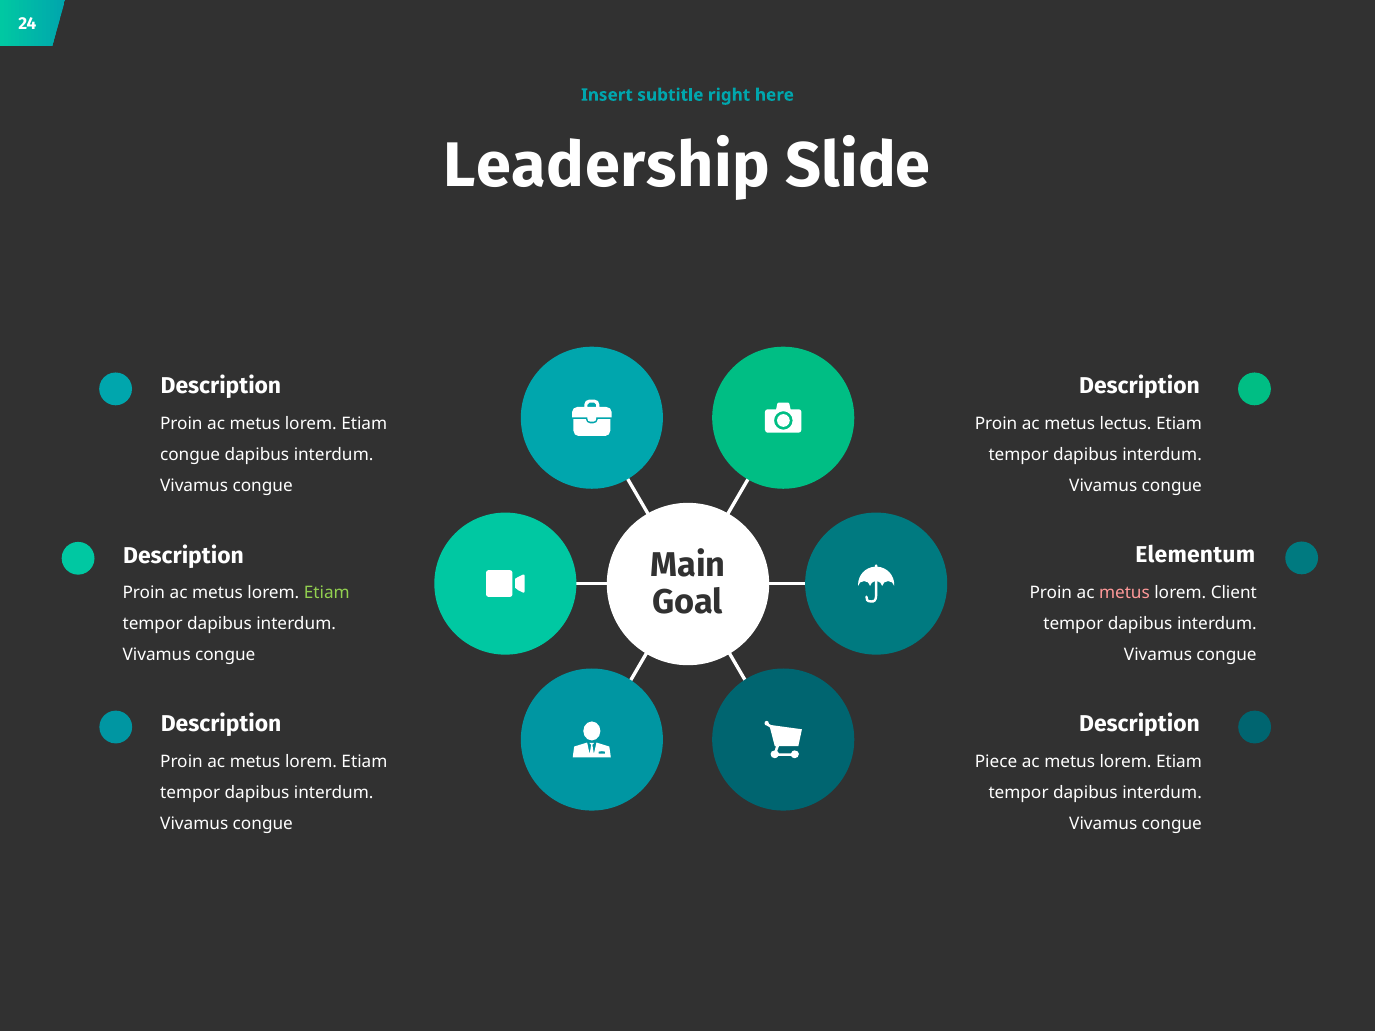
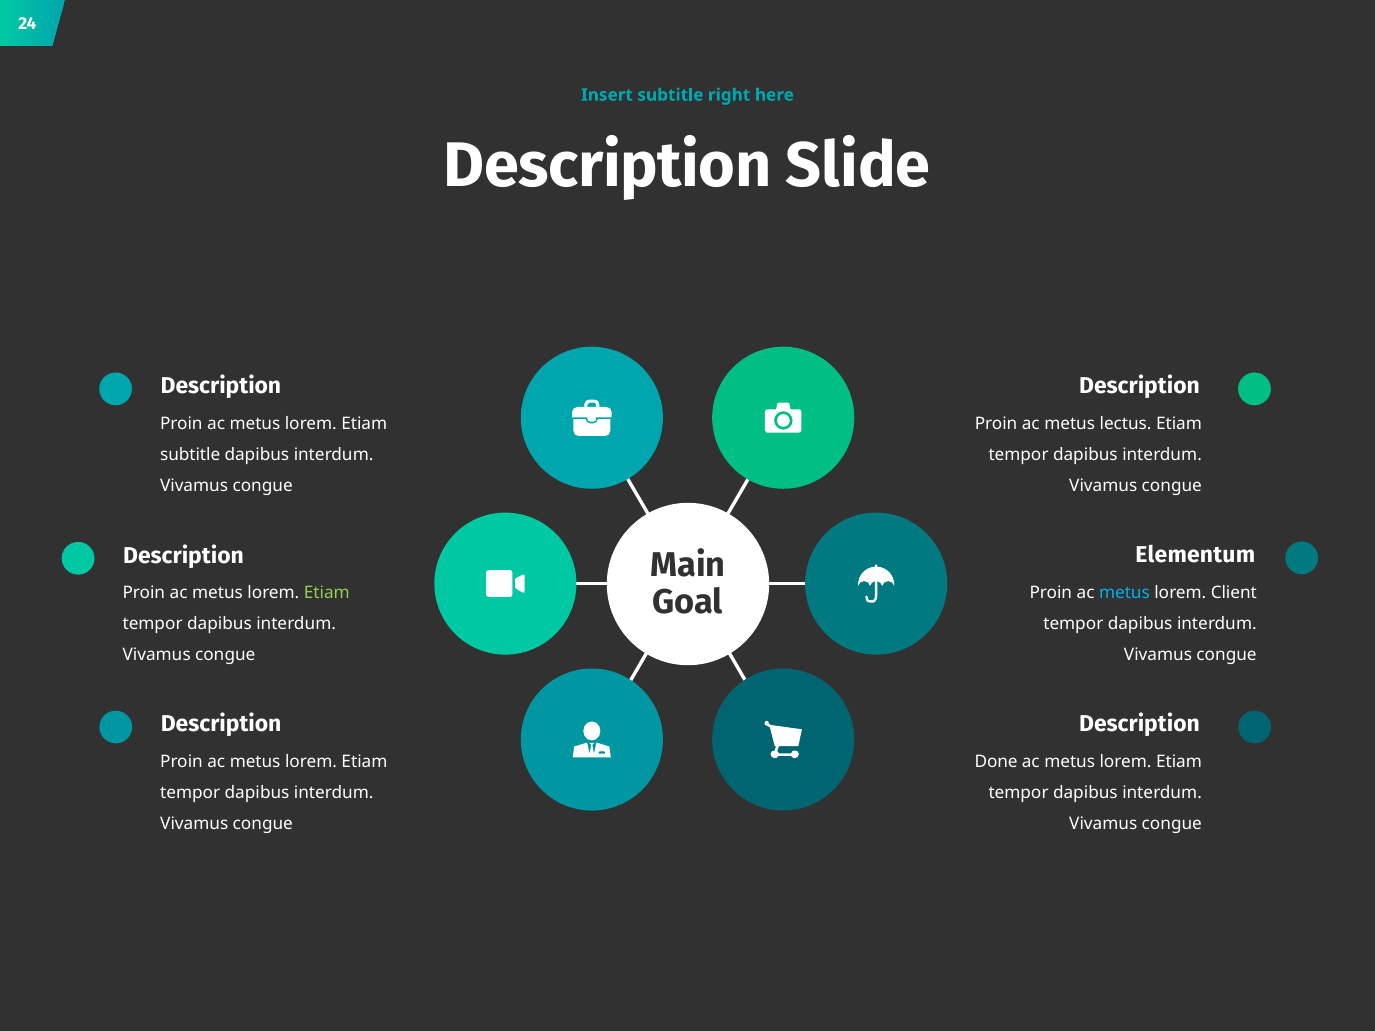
Leadership at (607, 166): Leadership -> Description
congue at (190, 454): congue -> subtitle
metus at (1124, 592) colour: pink -> light blue
Piece: Piece -> Done
